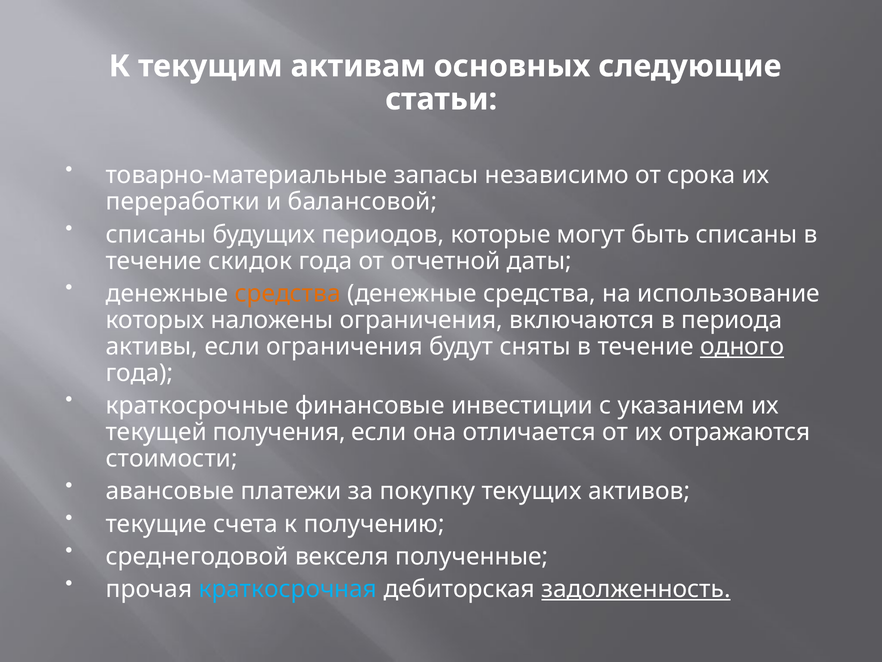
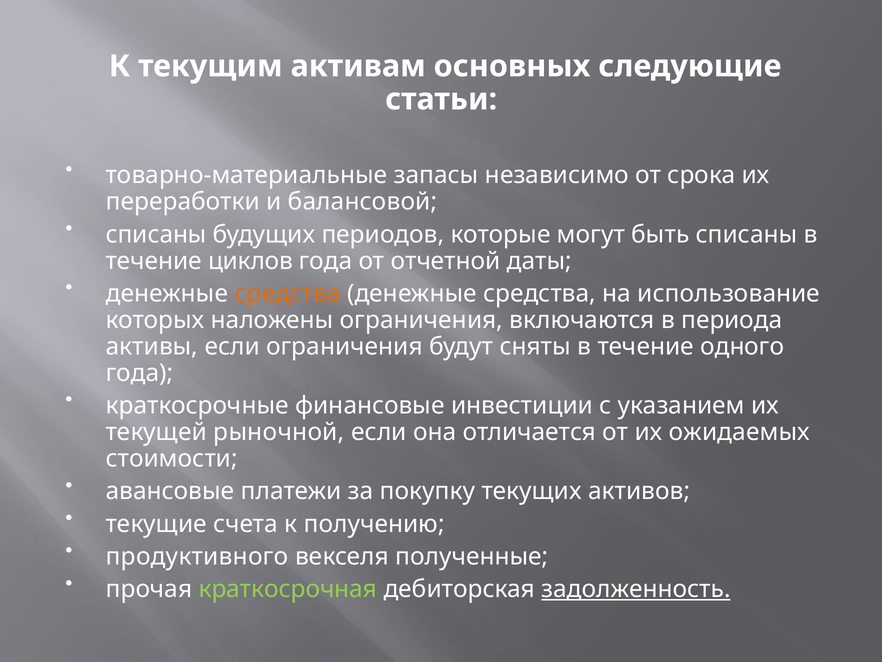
скидок: скидок -> циклов
одного underline: present -> none
получения: получения -> рыночной
отражаются: отражаются -> ожидаемых
среднегодовой: среднегодовой -> продуктивного
краткосрочная colour: light blue -> light green
